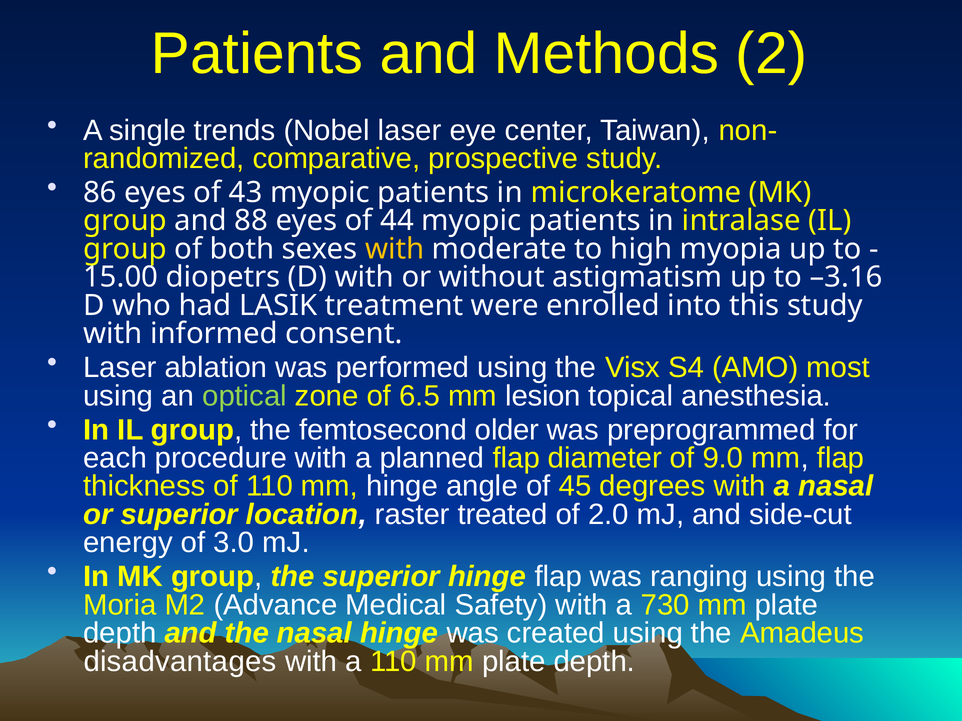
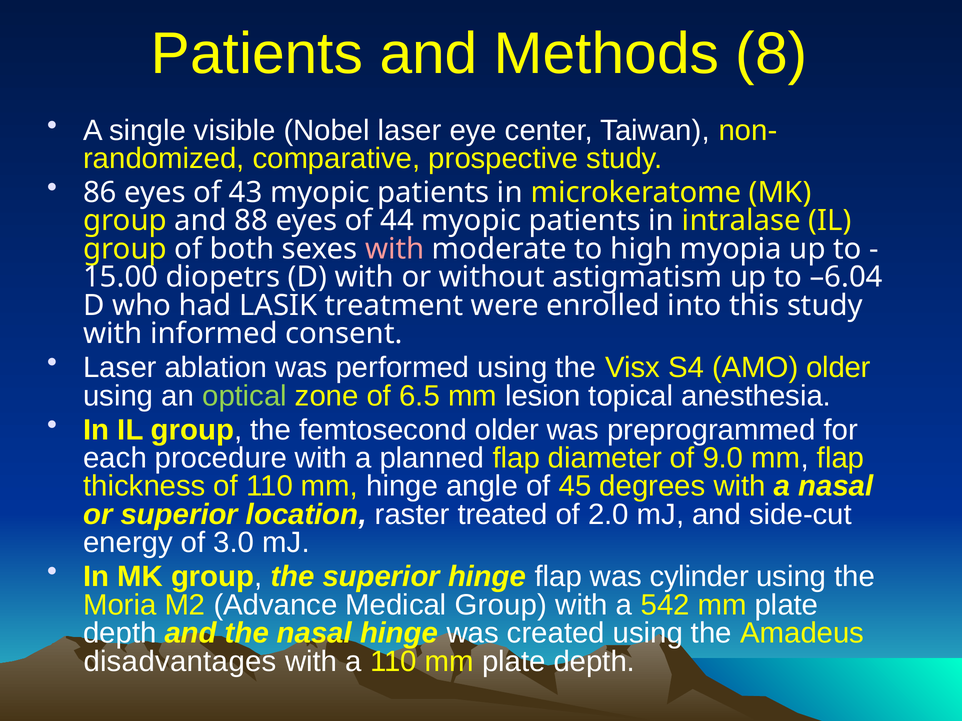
2: 2 -> 8
trends: trends -> visible
with at (395, 249) colour: yellow -> pink
–3.16: –3.16 -> –6.04
AMO most: most -> older
ranging: ranging -> cylinder
Medical Safety: Safety -> Group
730: 730 -> 542
